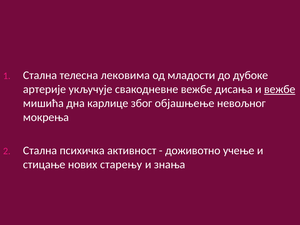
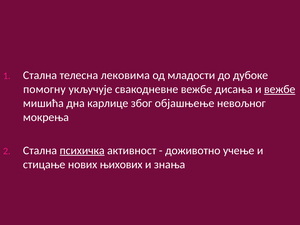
артерије: артерије -> помогну
психичка underline: none -> present
старењу: старењу -> њихових
